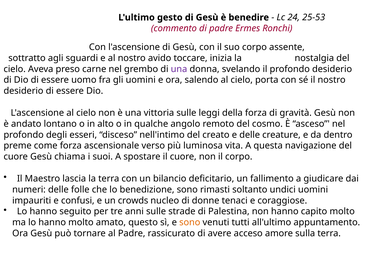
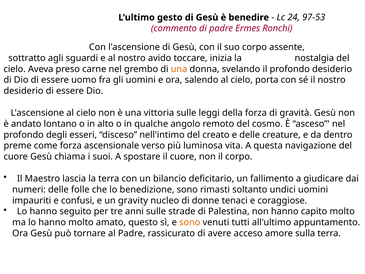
25-53: 25-53 -> 97-53
una at (179, 69) colour: purple -> orange
crowds: crowds -> gravity
